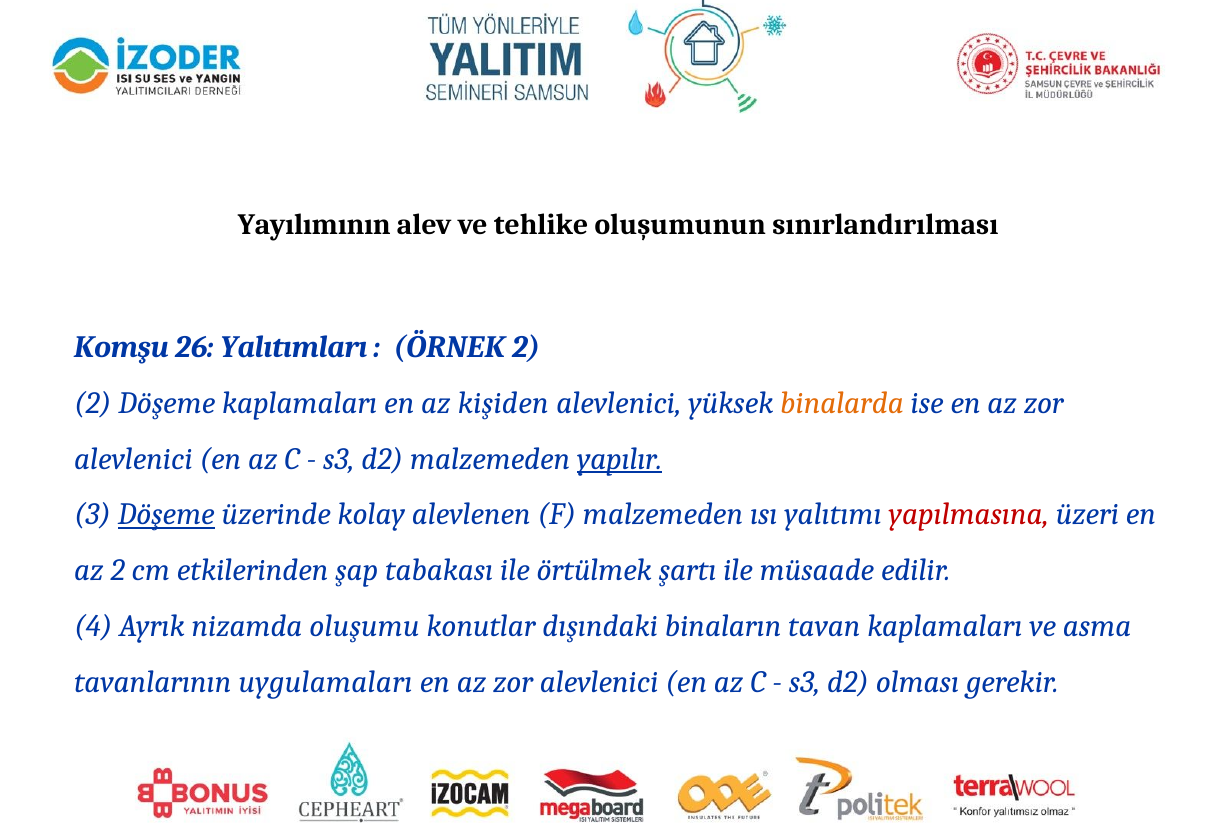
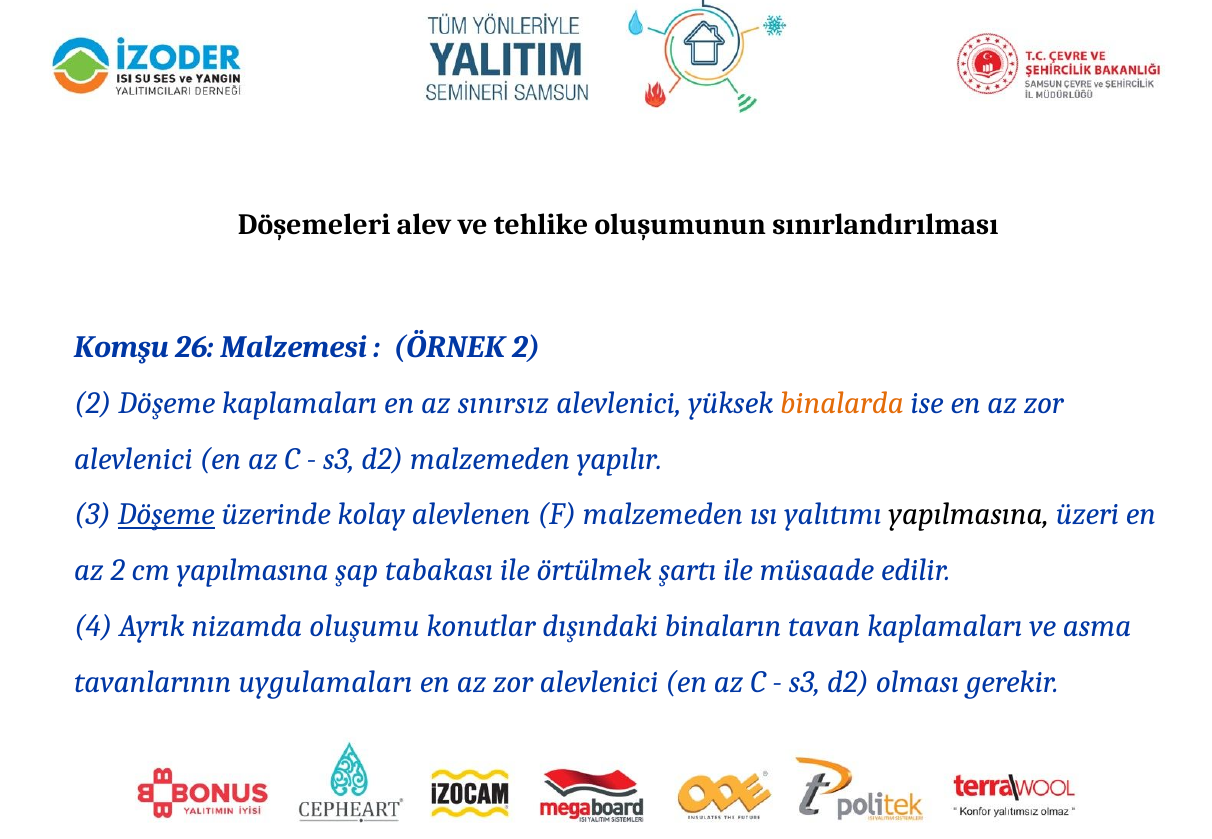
Yayılımının: Yayılımının -> Döşemeleri
Yalıtımları: Yalıtımları -> Malzemesi
kişiden: kişiden -> sınırsız
yapılır underline: present -> none
yapılmasına at (969, 515) colour: red -> black
cm etkilerinden: etkilerinden -> yapılmasına
